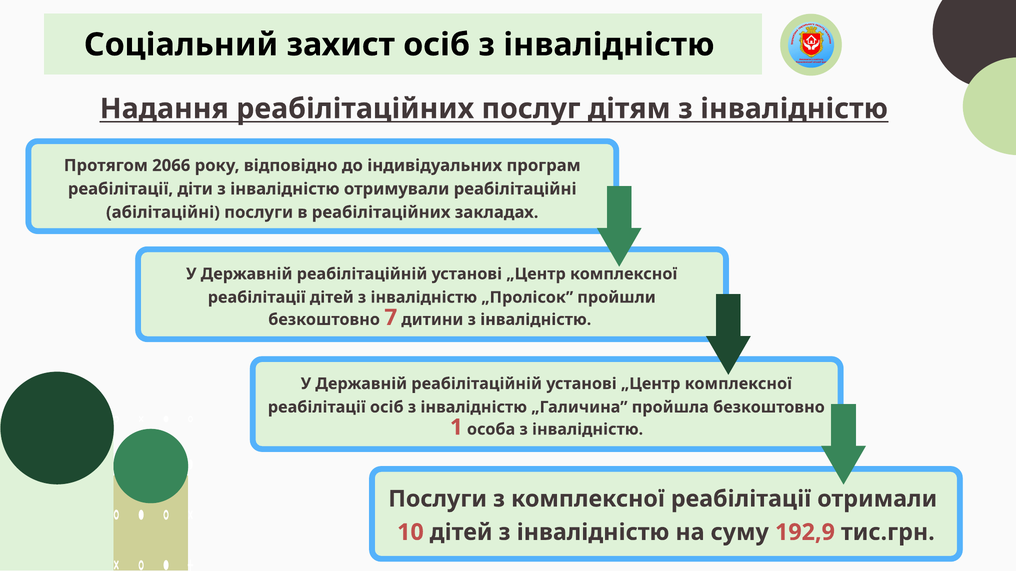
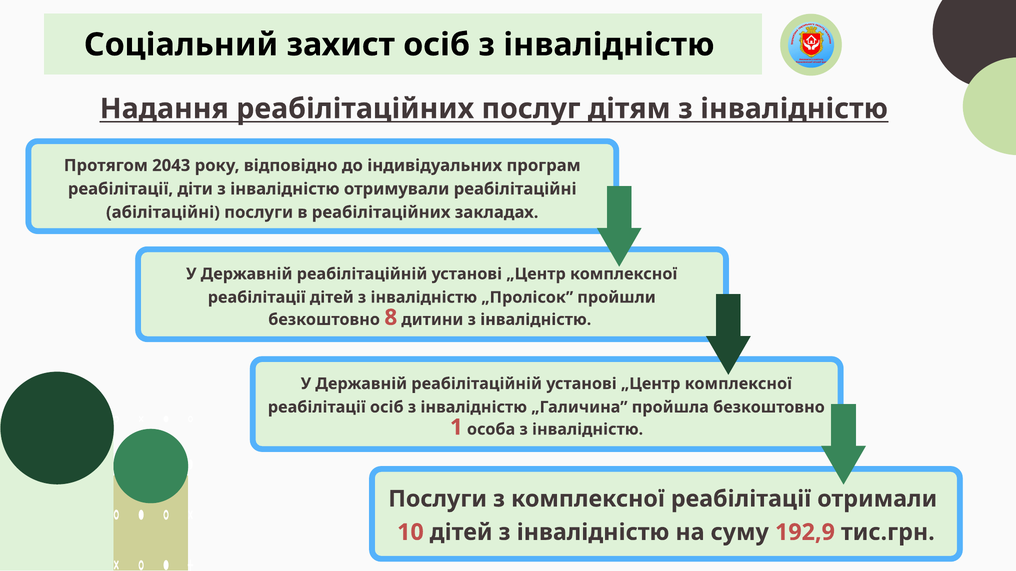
2066: 2066 -> 2043
7: 7 -> 8
